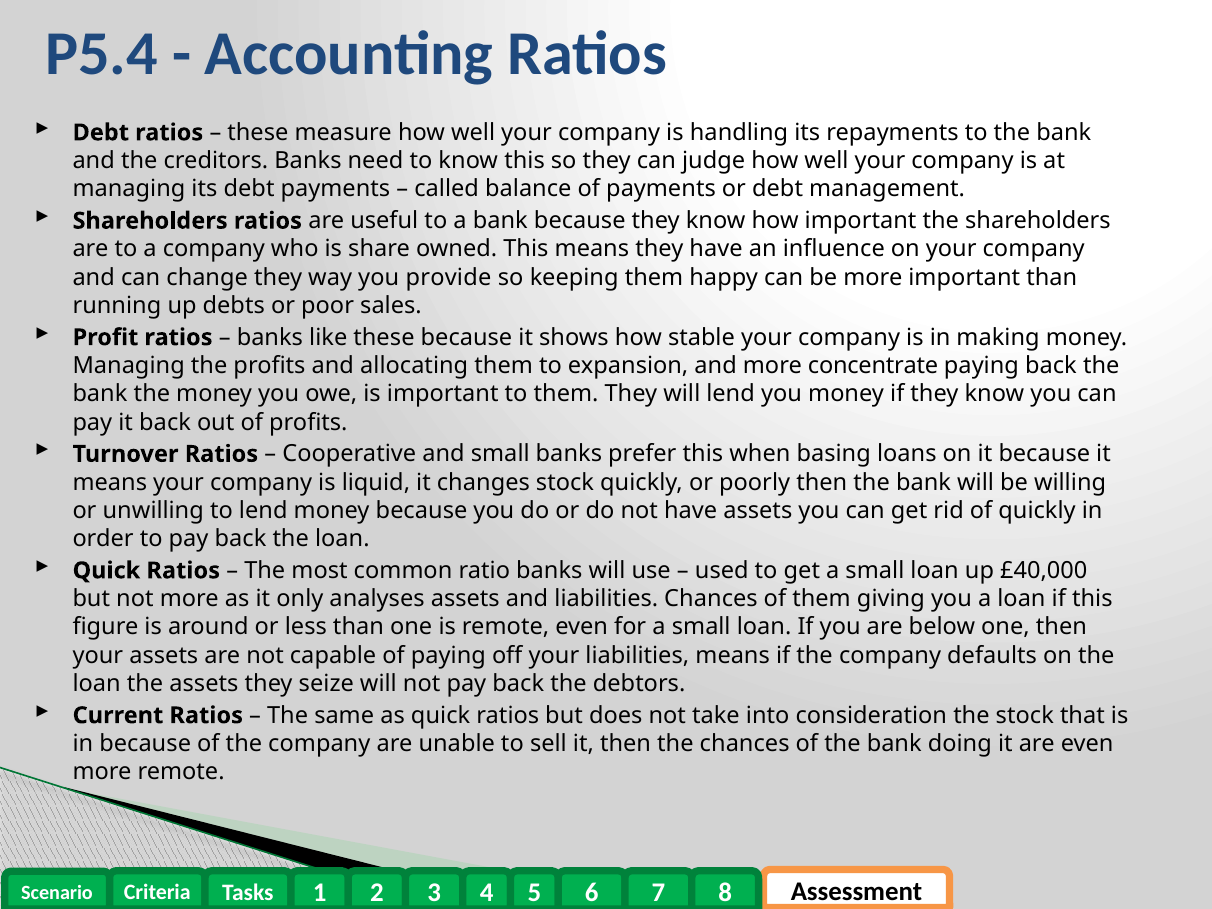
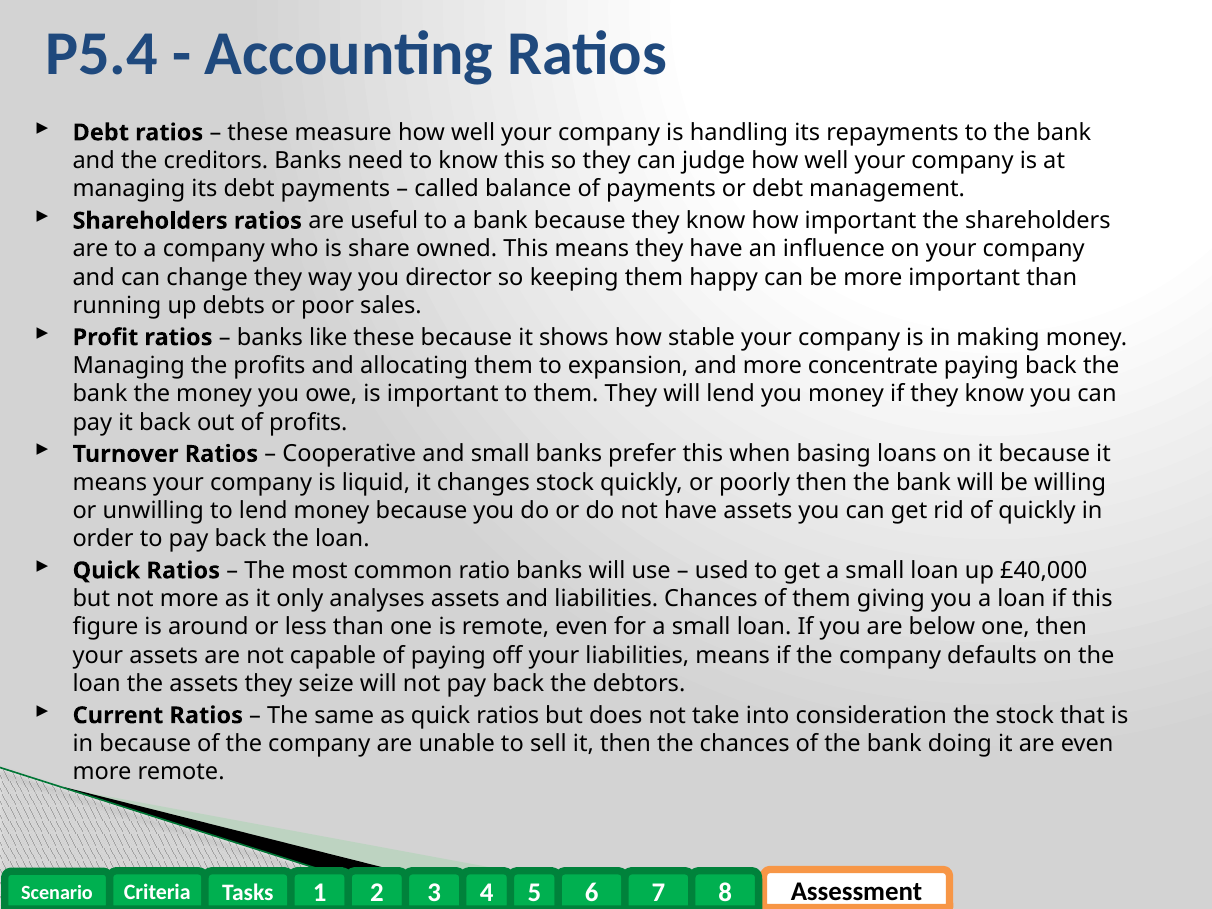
provide: provide -> director
